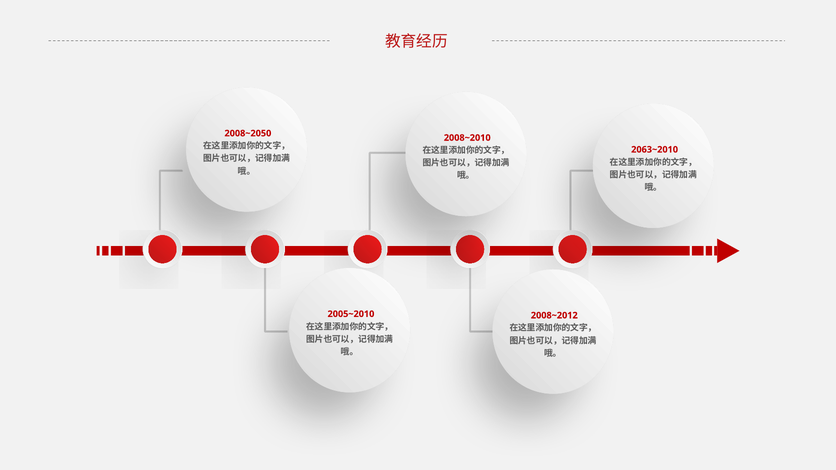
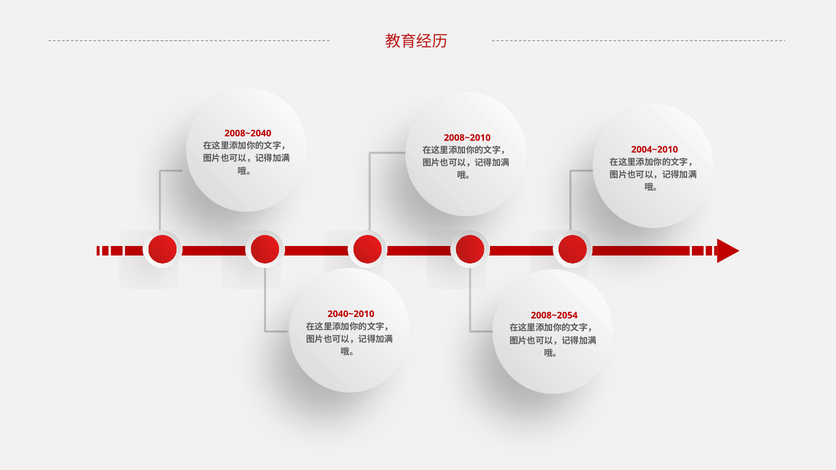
2008~2050: 2008~2050 -> 2008~2040
2063~2010: 2063~2010 -> 2004~2010
2005~2010: 2005~2010 -> 2040~2010
2008~2012: 2008~2012 -> 2008~2054
